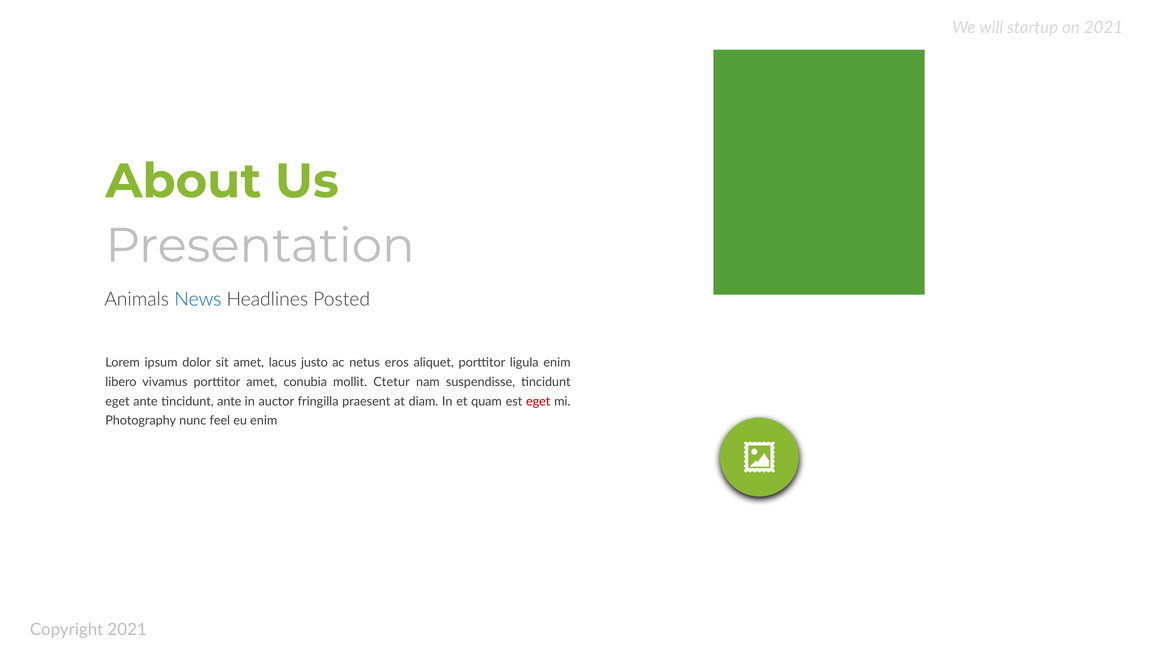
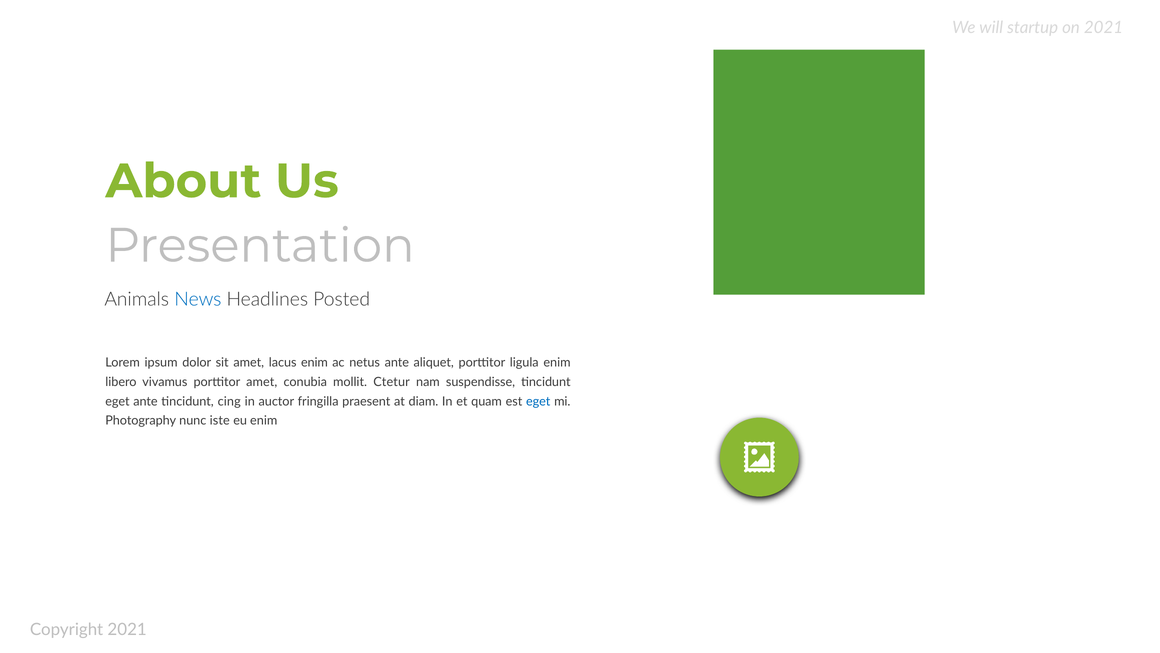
lacus justo: justo -> enim
netus eros: eros -> ante
tincidunt ante: ante -> cing
eget at (538, 401) colour: red -> blue
feel: feel -> iste
